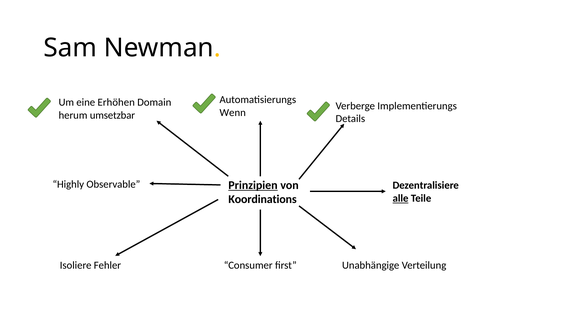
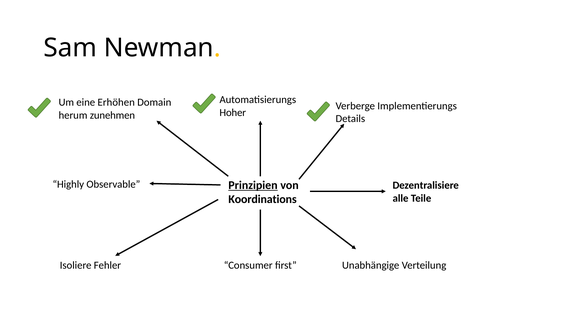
Wenn: Wenn -> Hoher
umsetzbar: umsetzbar -> zunehmen
alle underline: present -> none
